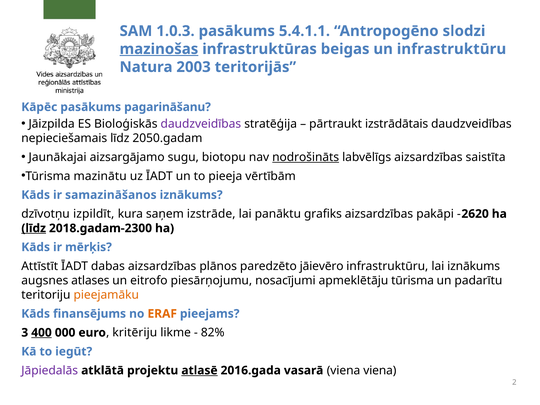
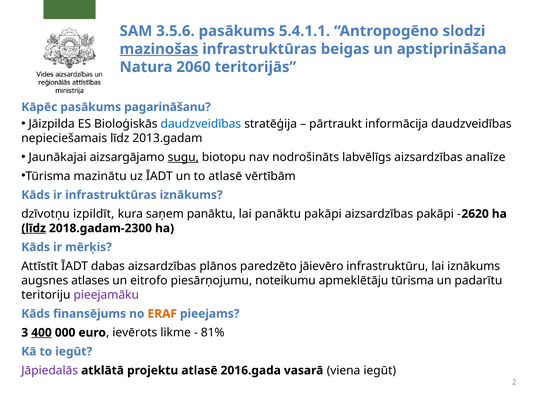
1.0.3: 1.0.3 -> 3.5.6
un infrastruktūru: infrastruktūru -> apstiprināšana
2003: 2003 -> 2060
daudzveidības at (201, 124) colour: purple -> blue
izstrādātais: izstrādātais -> informācija
2050.gadam: 2050.gadam -> 2013.gadam
sugu underline: none -> present
nodrošināts underline: present -> none
saistīta: saistīta -> analīze
to pieeja: pieeja -> atlasē
ir samazināšanos: samazināšanos -> infrastruktūras
saņem izstrāde: izstrāde -> panāktu
panāktu grafiks: grafiks -> pakāpi
nosacījumi: nosacījumi -> noteikumu
pieejamāku colour: orange -> purple
kritēriju: kritēriju -> ievērots
82%: 82% -> 81%
atlasē at (199, 370) underline: present -> none
viena viena: viena -> iegūt
